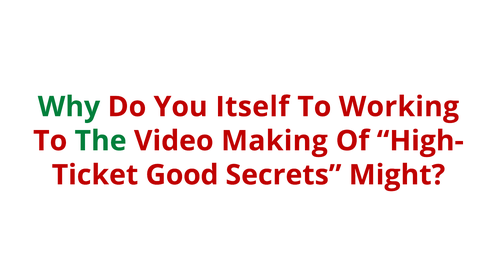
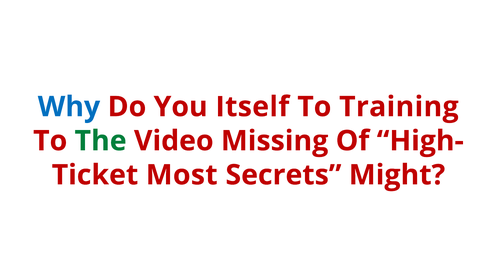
Why colour: green -> blue
Working: Working -> Training
Making: Making -> Missing
Good: Good -> Most
